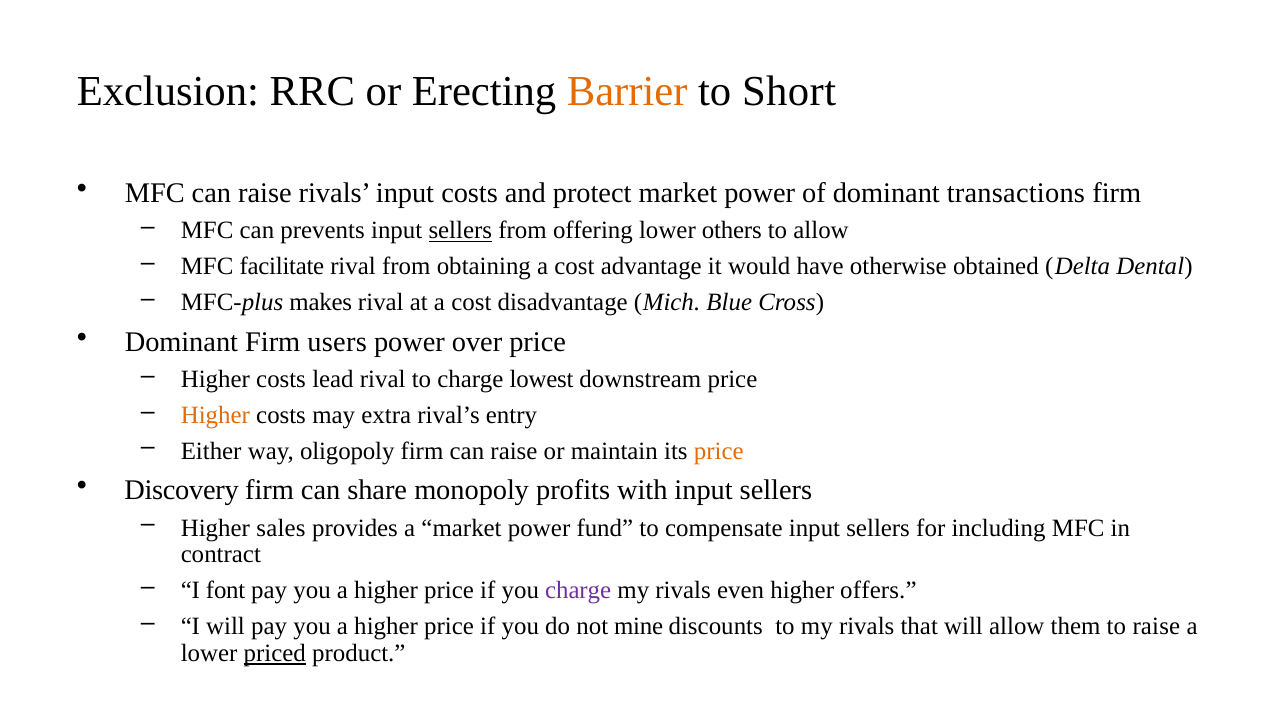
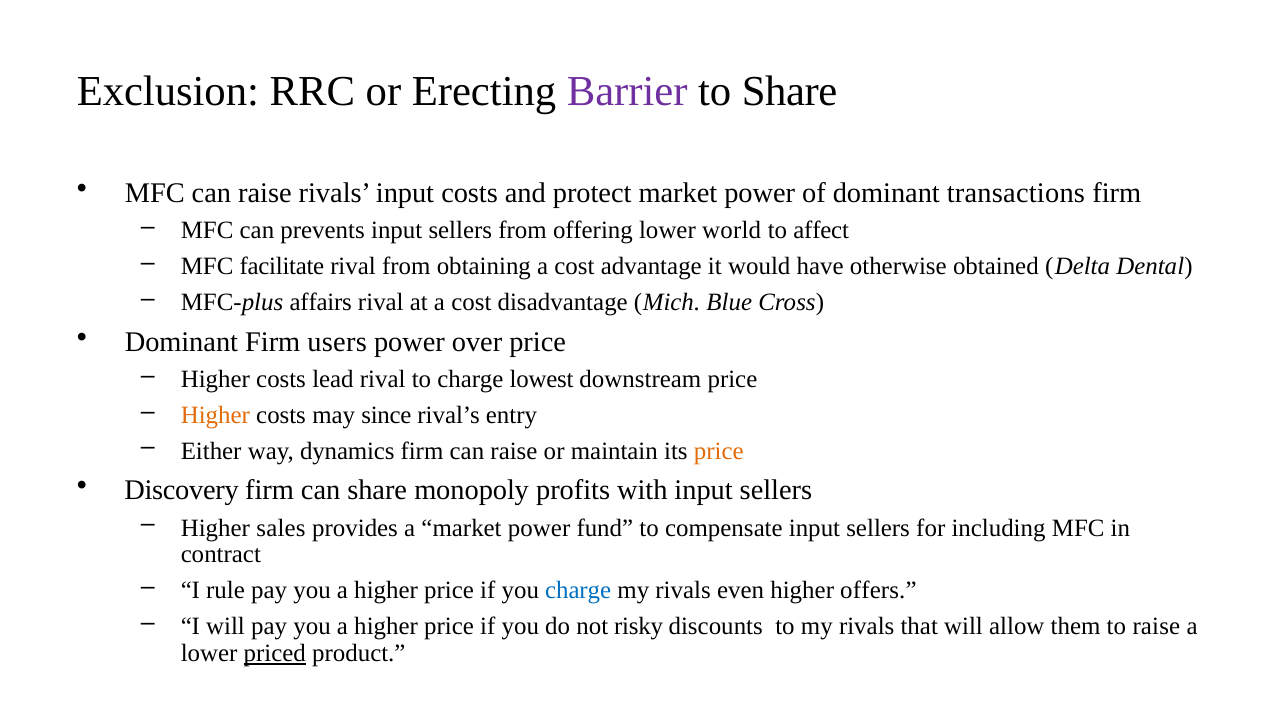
Barrier colour: orange -> purple
to Short: Short -> Share
sellers at (460, 231) underline: present -> none
others: others -> world
to allow: allow -> affect
makes: makes -> affairs
extra: extra -> since
oligopoly: oligopoly -> dynamics
font: font -> rule
charge at (578, 591) colour: purple -> blue
mine: mine -> risky
